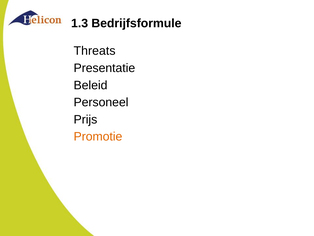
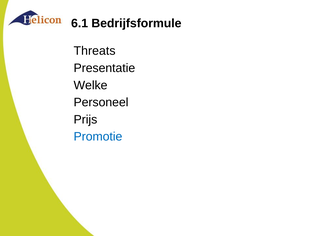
1.3: 1.3 -> 6.1
Beleid: Beleid -> Welke
Promotie colour: orange -> blue
